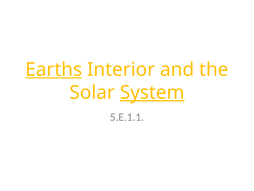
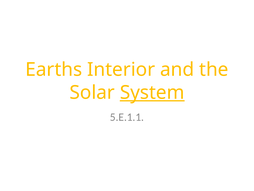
Earths underline: present -> none
